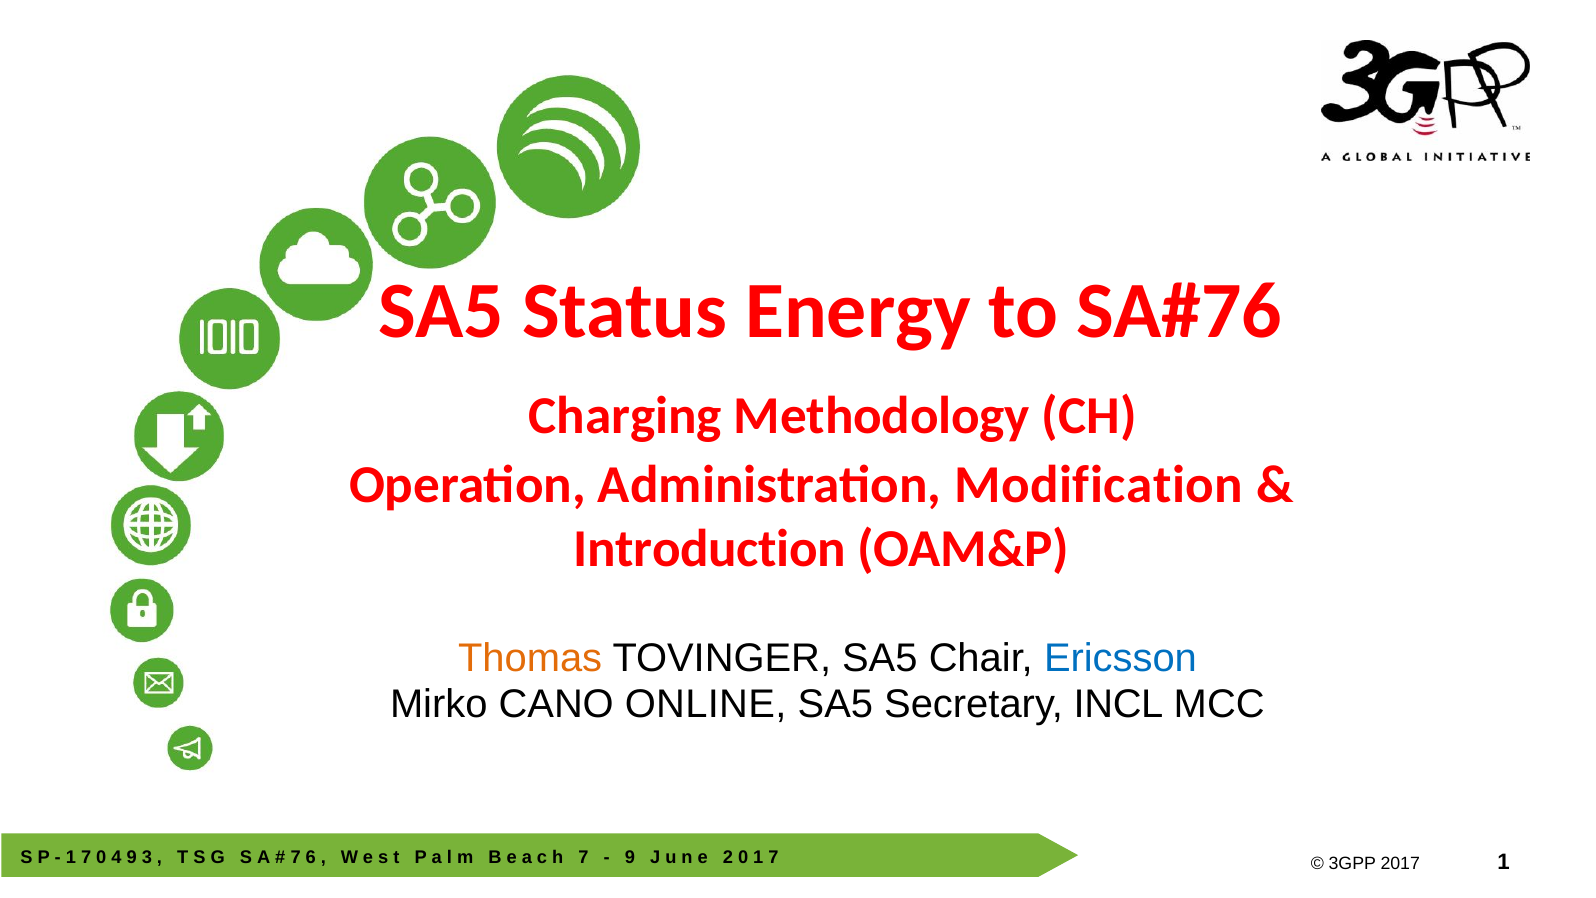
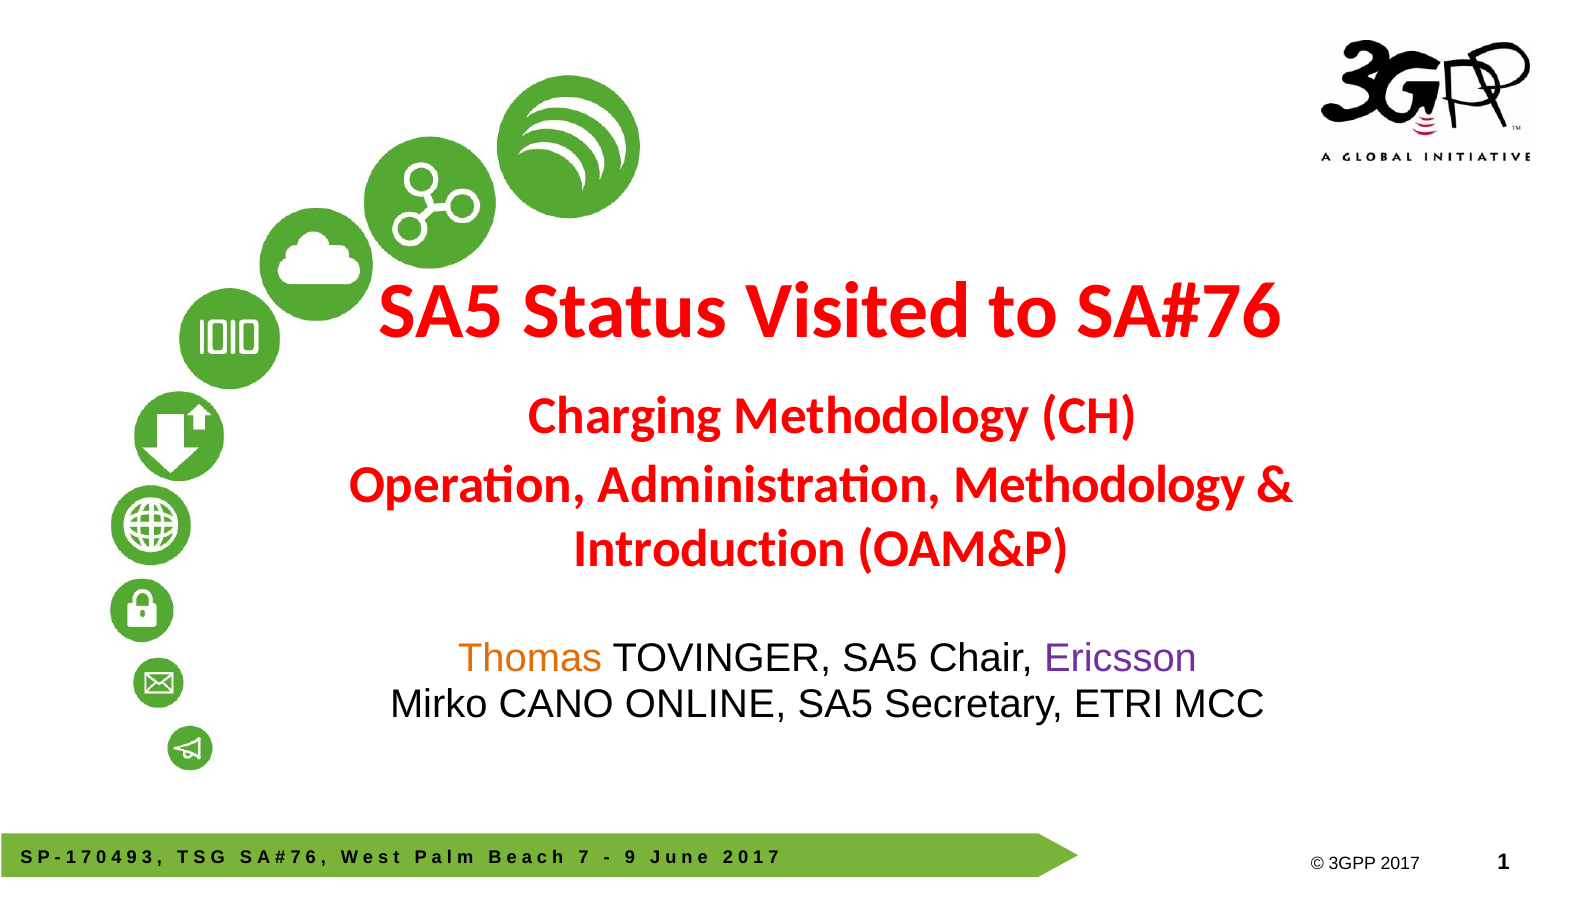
Energy: Energy -> Visited
Administration Modification: Modification -> Methodology
Ericsson colour: blue -> purple
INCL: INCL -> ETRI
